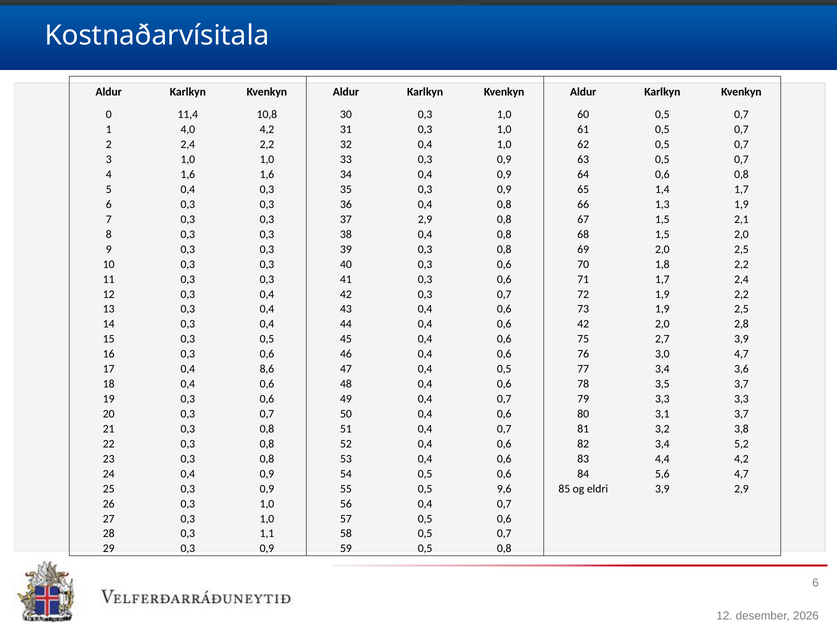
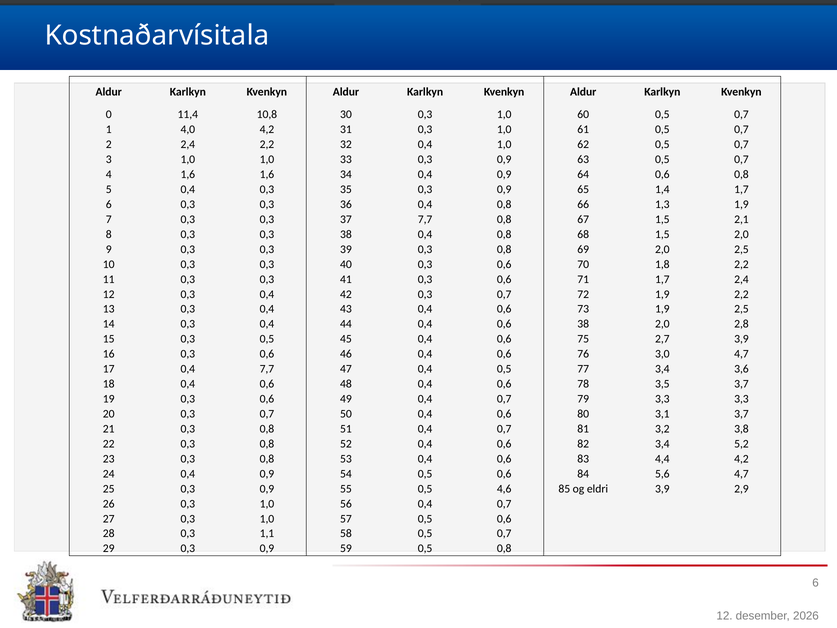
37 2,9: 2,9 -> 7,7
0,6 42: 42 -> 38
0,4 8,6: 8,6 -> 7,7
9,6: 9,6 -> 4,6
